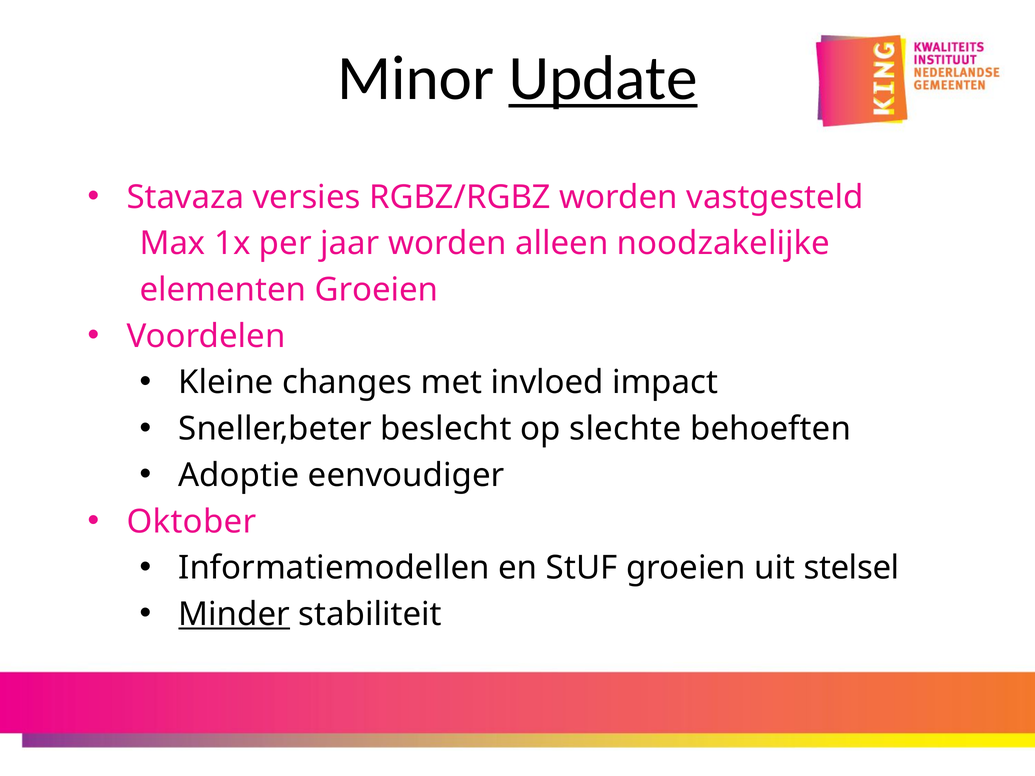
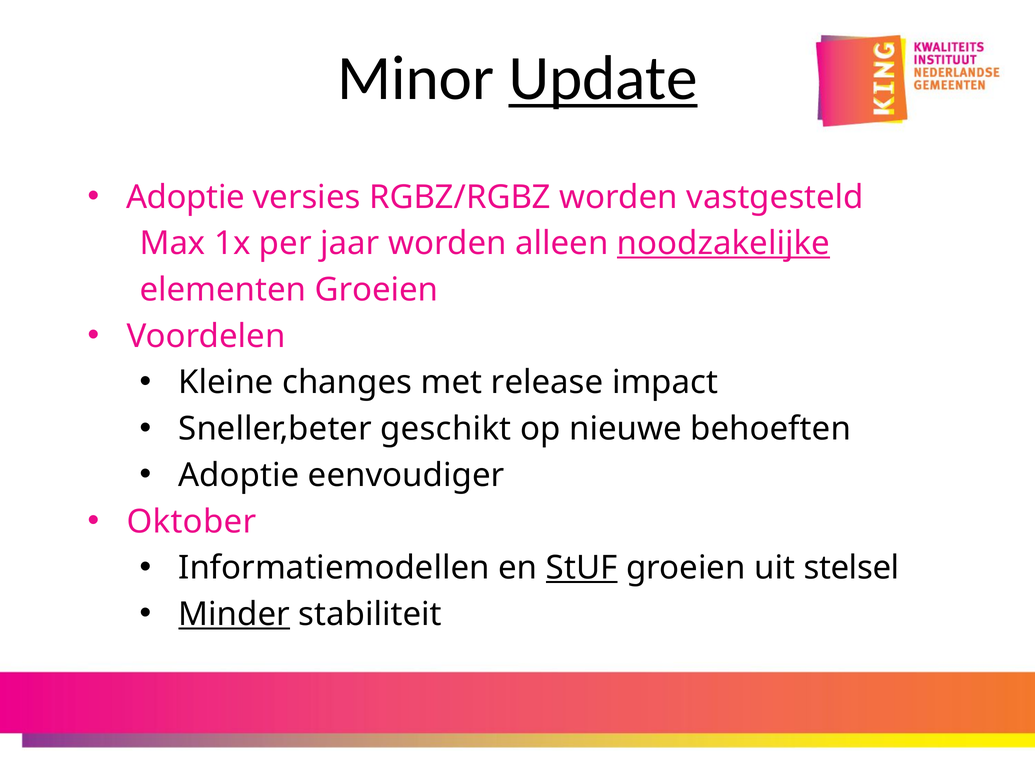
Stavaza at (185, 197): Stavaza -> Adoptie
noodzakelijke underline: none -> present
invloed: invloed -> release
beslecht: beslecht -> geschikt
slechte: slechte -> nieuwe
StUF underline: none -> present
